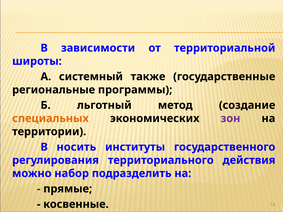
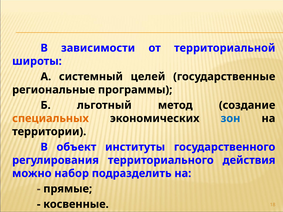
также: также -> целей
зон colour: purple -> blue
носить: носить -> объект
